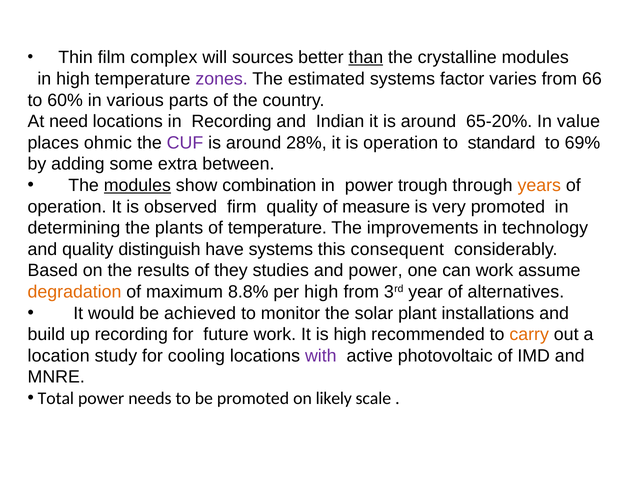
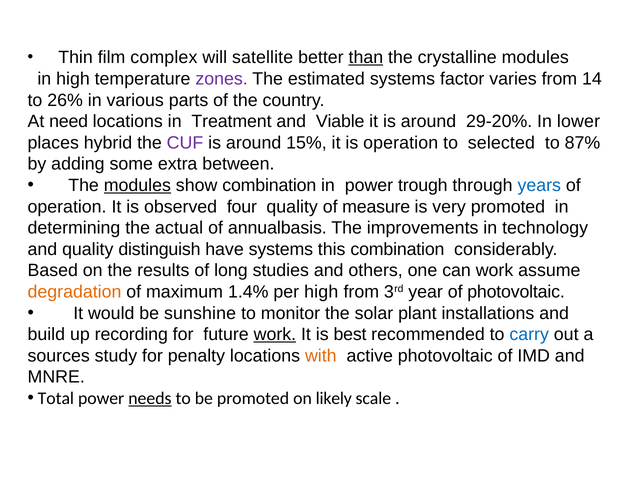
sources: sources -> satellite
66: 66 -> 14
60%: 60% -> 26%
in Recording: Recording -> Treatment
Indian: Indian -> Viable
65-20%: 65-20% -> 29-20%
value: value -> lower
ohmic: ohmic -> hybrid
28%: 28% -> 15%
standard: standard -> selected
69%: 69% -> 87%
years colour: orange -> blue
firm: firm -> four
plants: plants -> actual
of temperature: temperature -> annualbasis
this consequent: consequent -> combination
they: they -> long
and power: power -> others
8.8%: 8.8% -> 1.4%
of alternatives: alternatives -> photovoltaic
achieved: achieved -> sunshine
work at (275, 335) underline: none -> present
is high: high -> best
carry colour: orange -> blue
location: location -> sources
cooling: cooling -> penalty
with colour: purple -> orange
needs underline: none -> present
